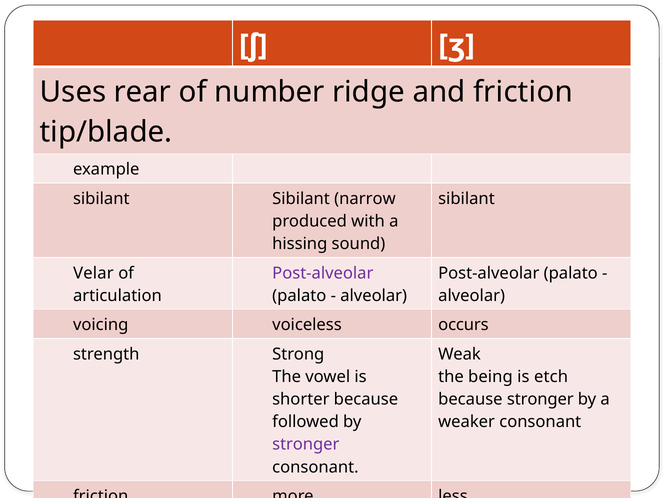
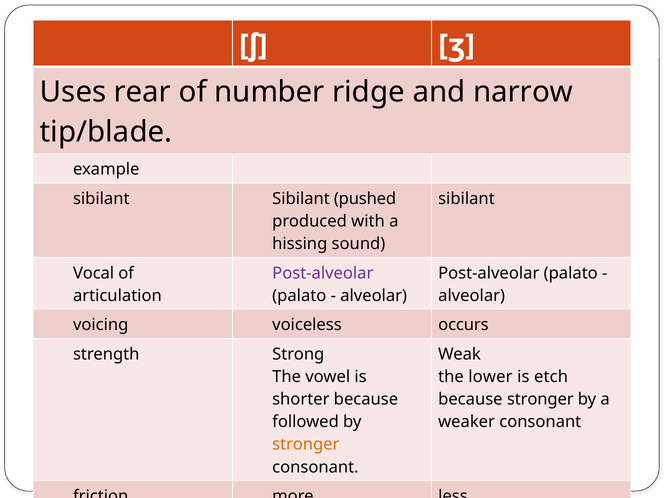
and friction: friction -> narrow
narrow: narrow -> pushed
Velar: Velar -> Vocal
being: being -> lower
stronger at (306, 444) colour: purple -> orange
